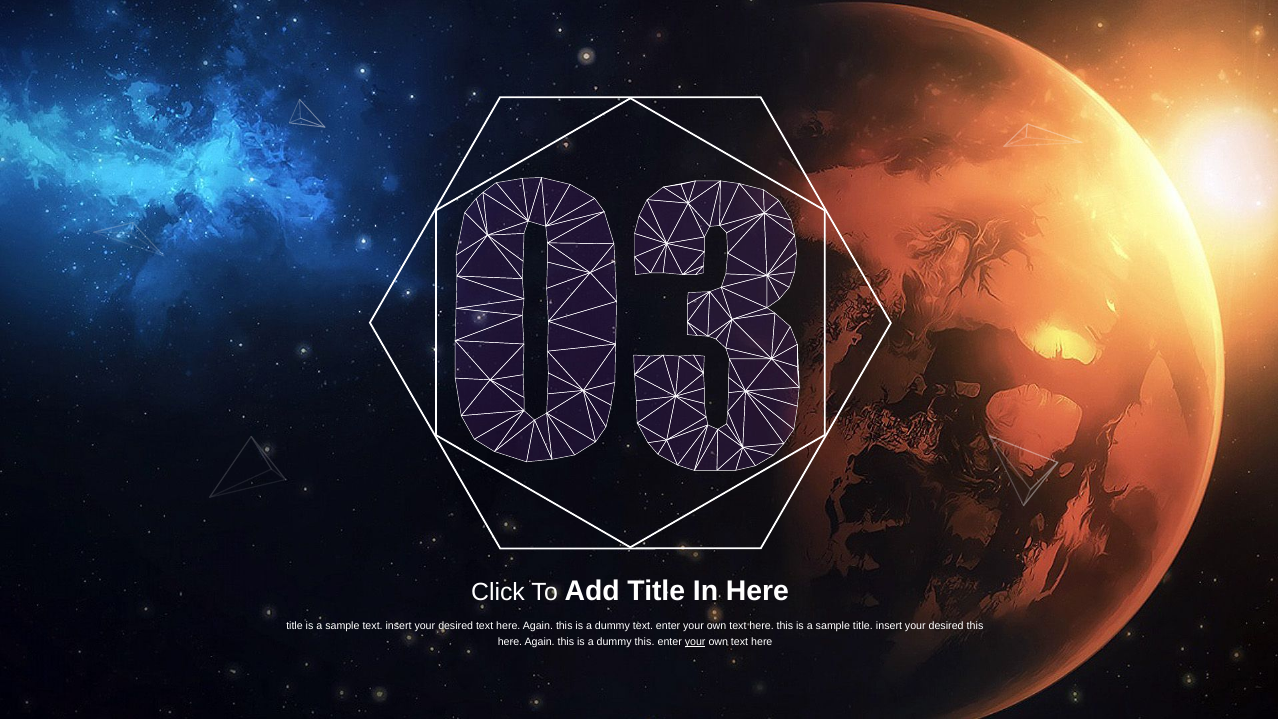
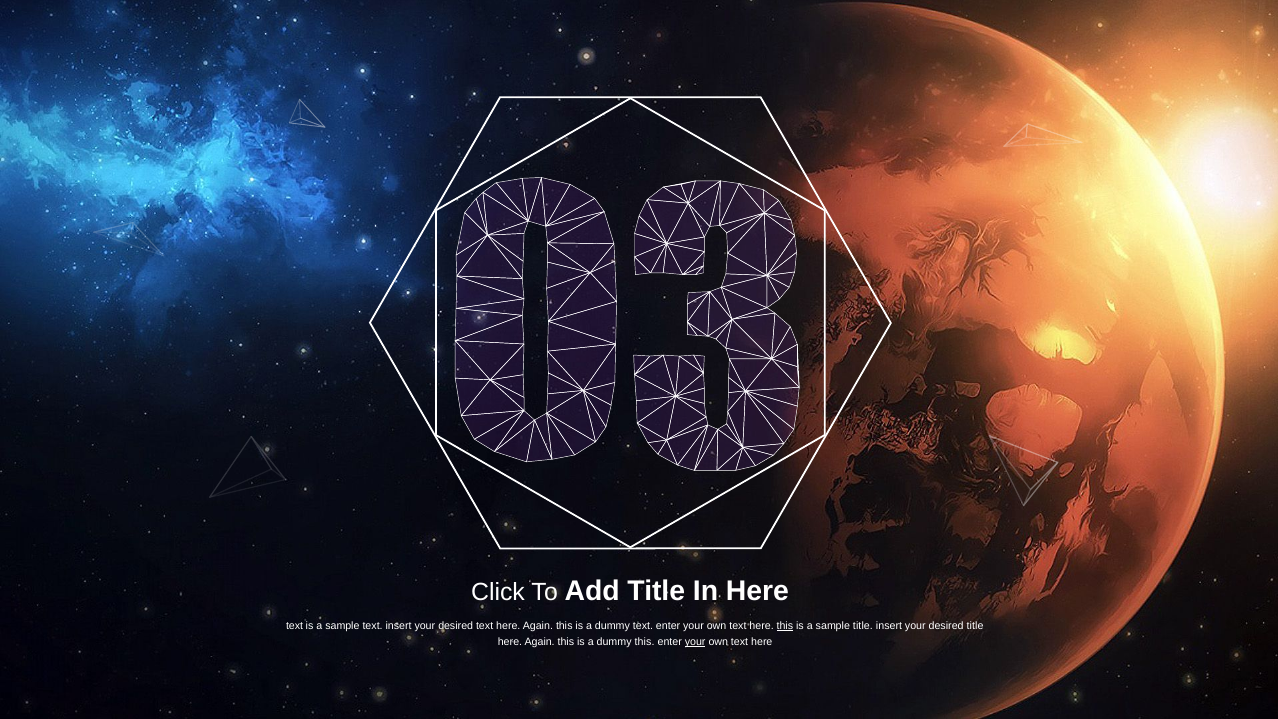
title at (295, 625): title -> text
this at (785, 625) underline: none -> present
desired this: this -> title
